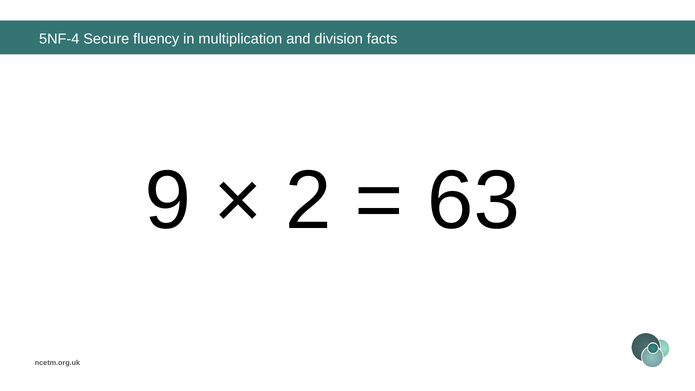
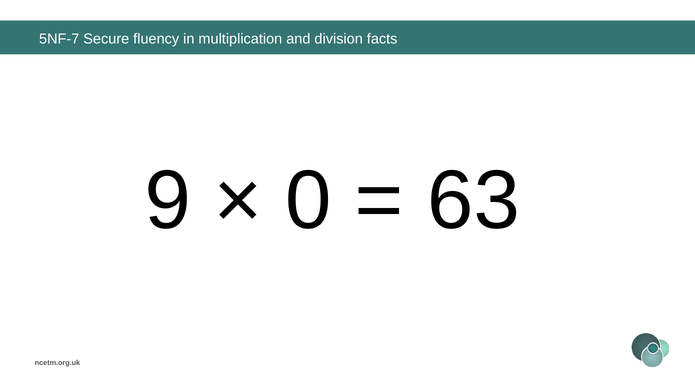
5NF-4: 5NF-4 -> 5NF-7
2: 2 -> 0
